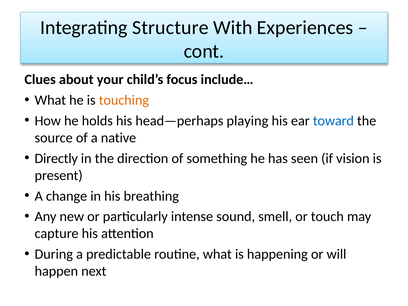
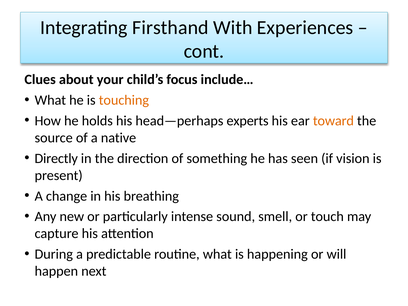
Structure: Structure -> Firsthand
playing: playing -> experts
toward colour: blue -> orange
